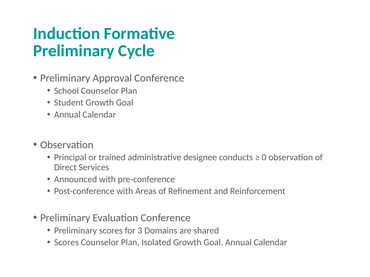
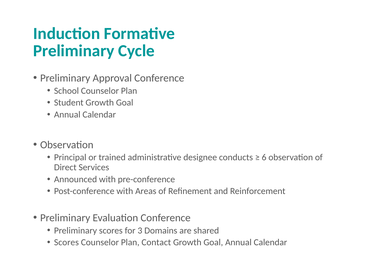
0: 0 -> 6
Isolated: Isolated -> Contact
